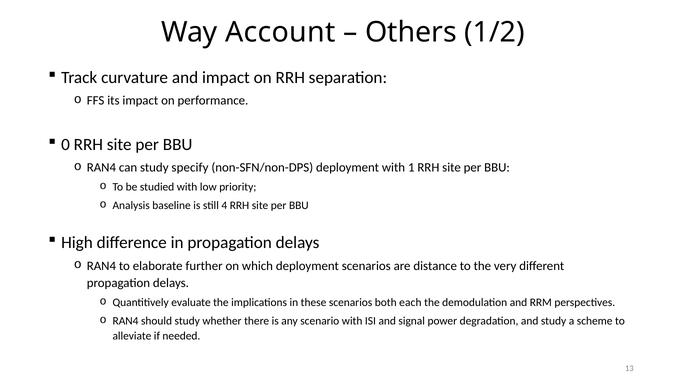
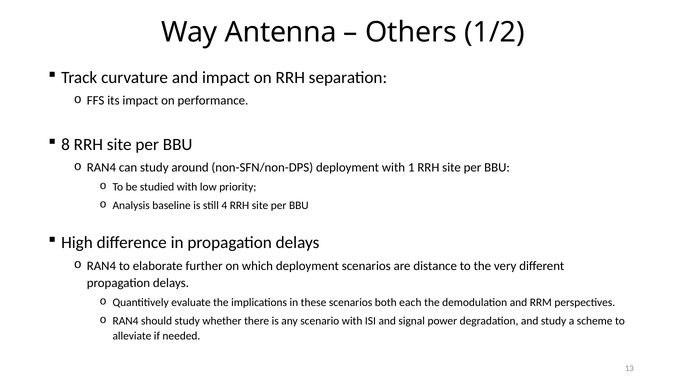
Account: Account -> Antenna
0: 0 -> 8
specify: specify -> around
